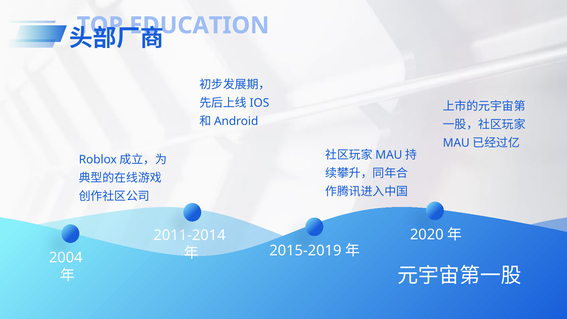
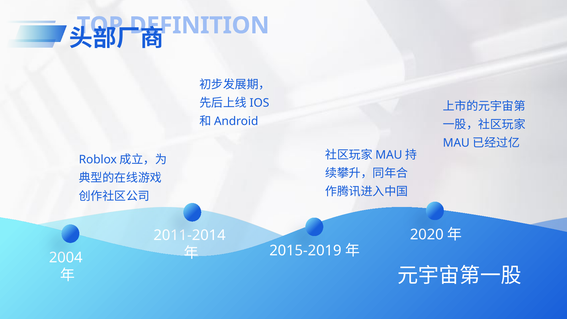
EDUCATION: EDUCATION -> DEFINITION
